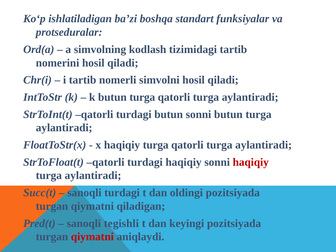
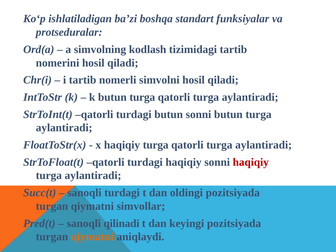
qiladigan: qiladigan -> simvollar
tegishli: tegishli -> qilinadi
qiymatni at (92, 237) colour: red -> orange
